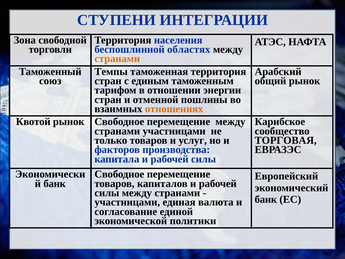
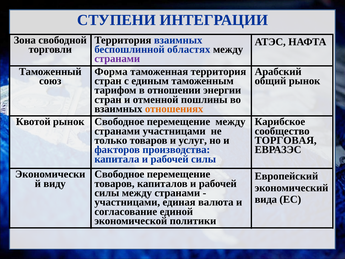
Территория населения: населения -> взаимных
странами at (117, 59) colour: orange -> purple
Темпы: Темпы -> Форма
банк at (55, 183): банк -> виду
банк at (266, 199): банк -> вида
